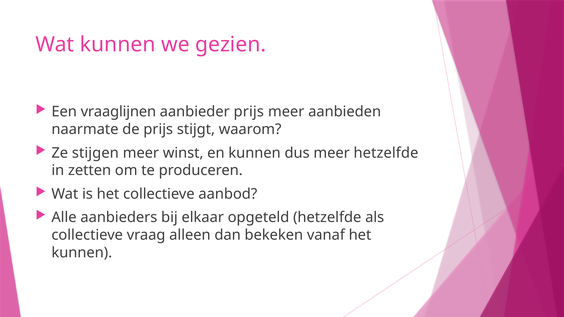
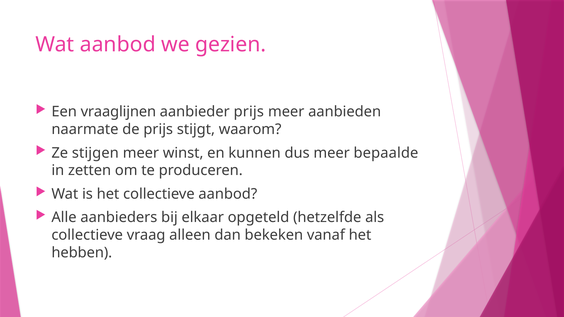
Wat kunnen: kunnen -> aanbod
meer hetzelfde: hetzelfde -> bepaalde
kunnen at (82, 253): kunnen -> hebben
